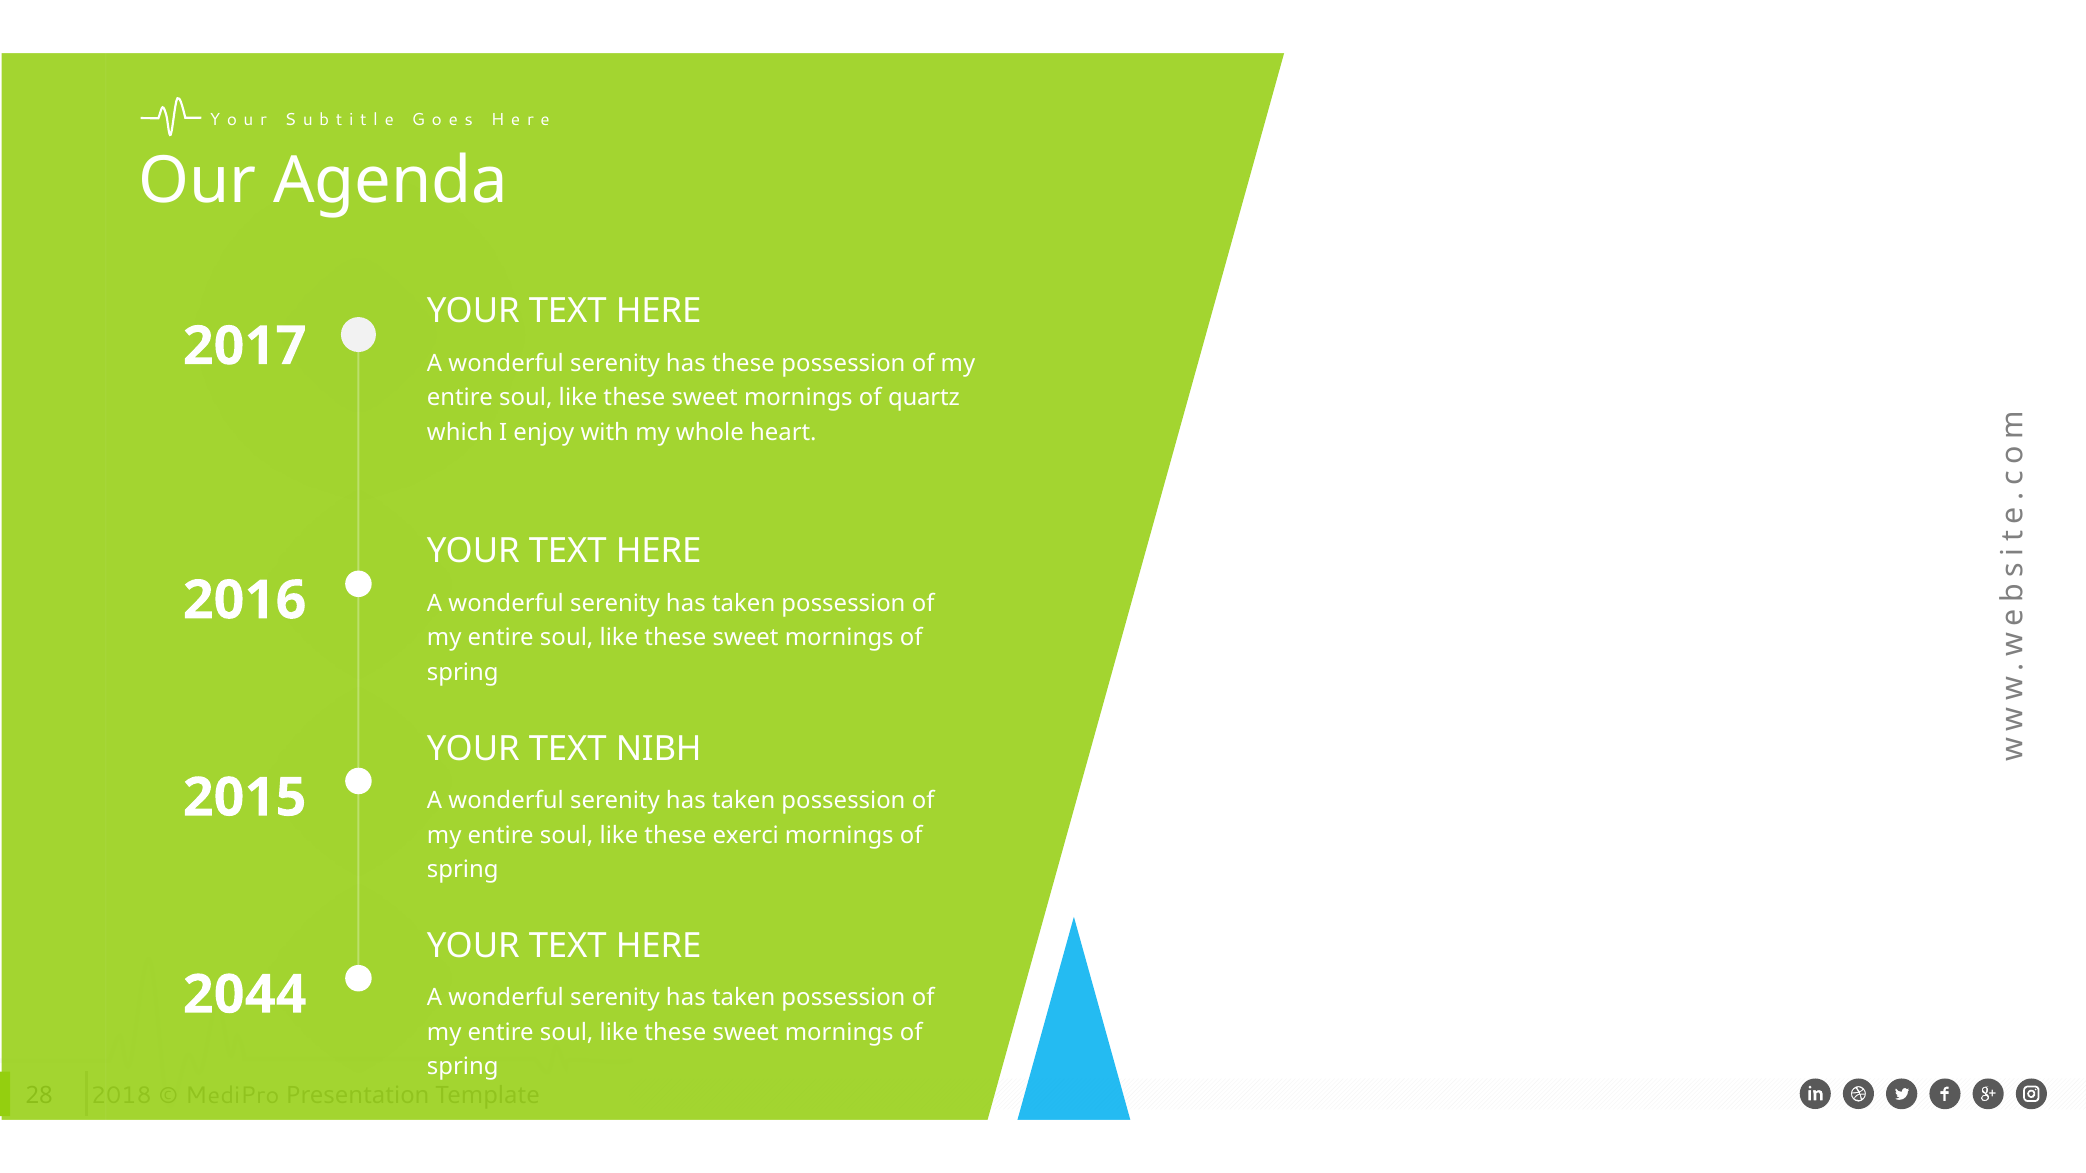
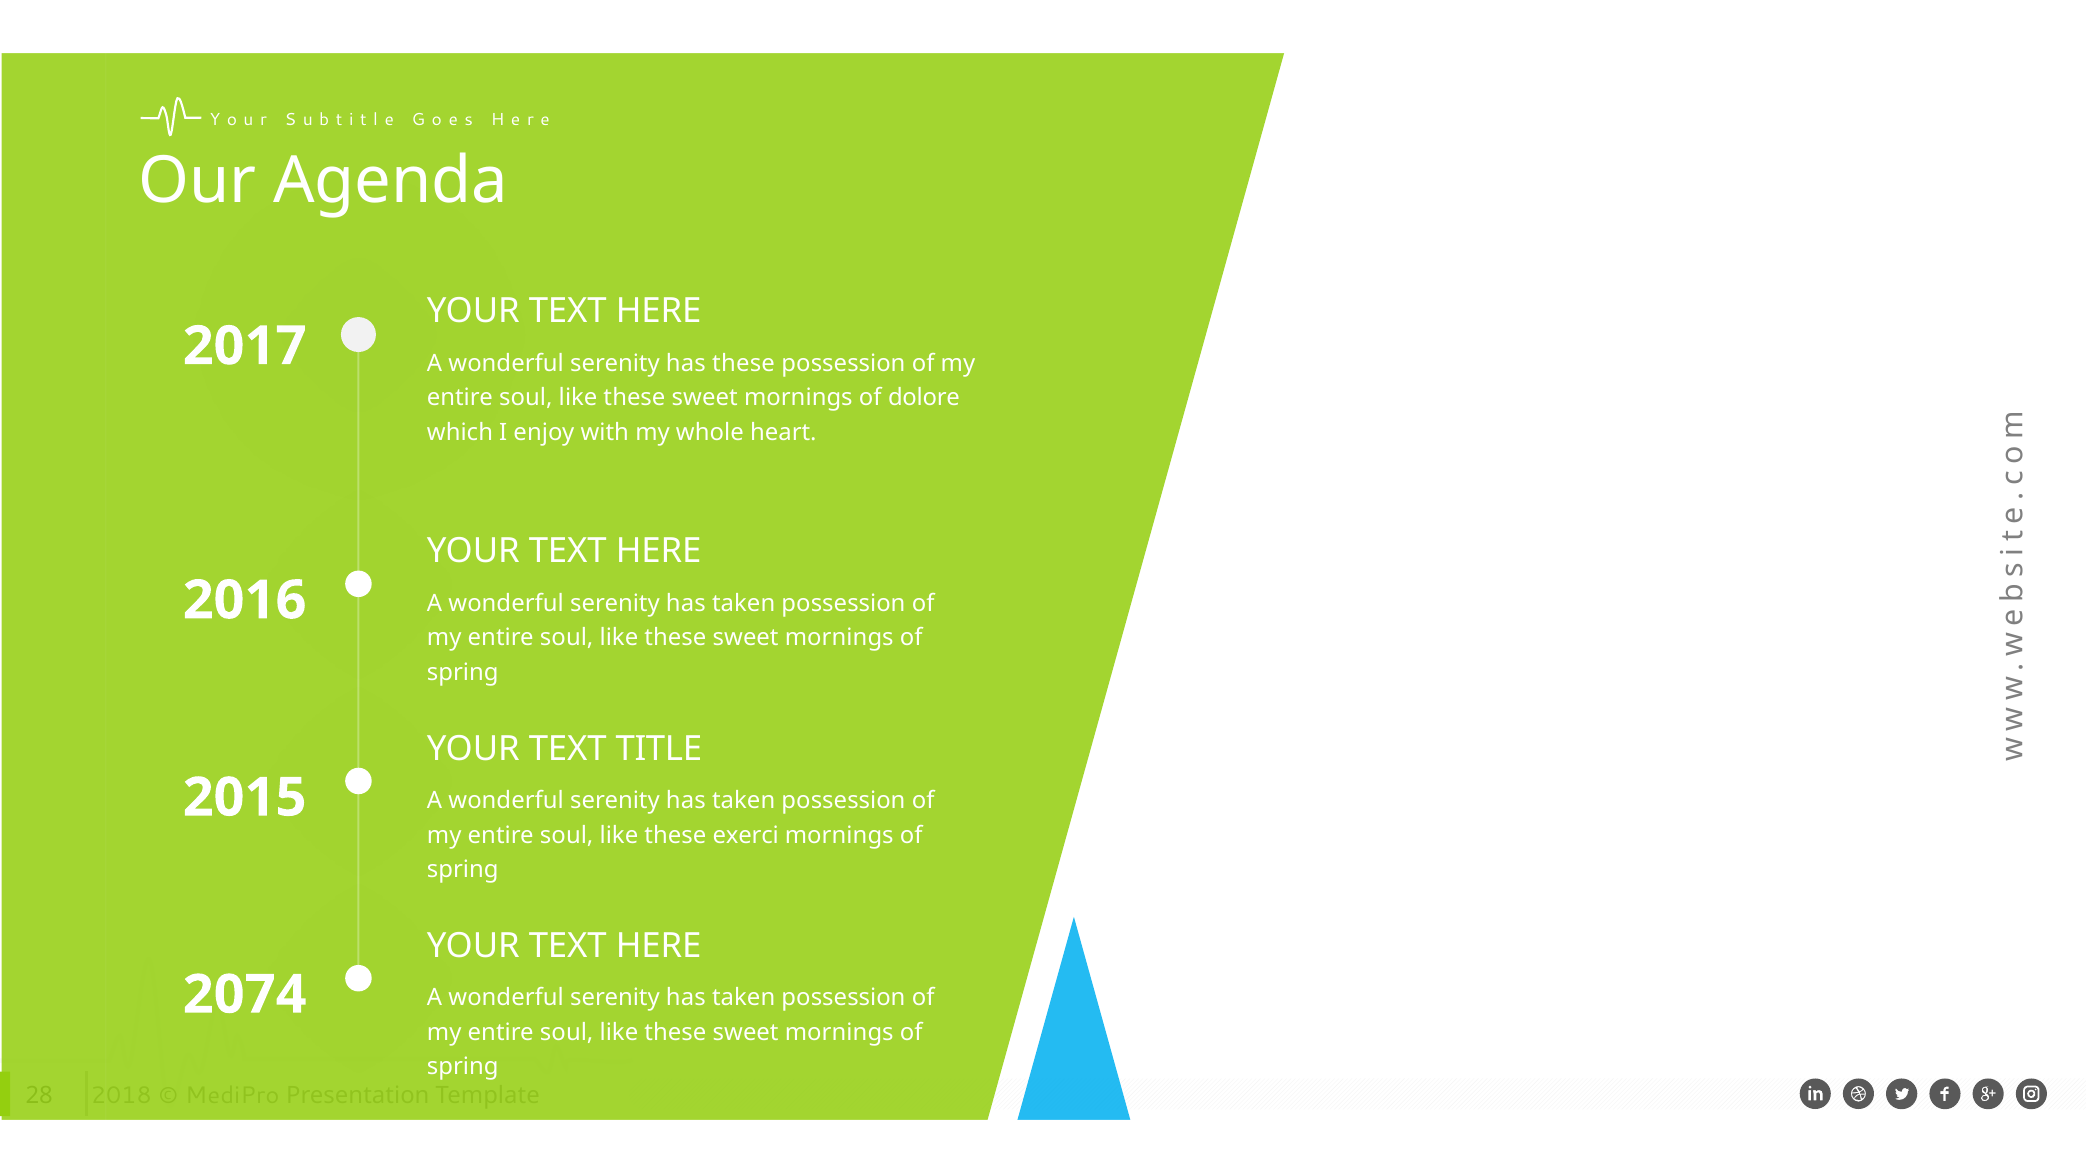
quartz: quartz -> dolore
NIBH: NIBH -> TITLE
2044: 2044 -> 2074
